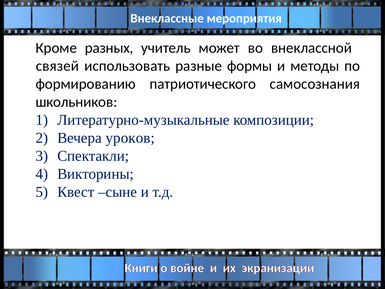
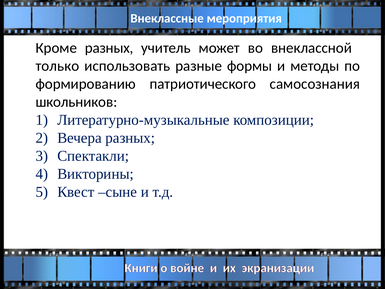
связей: связей -> только
Вечера уроков: уроков -> разных
